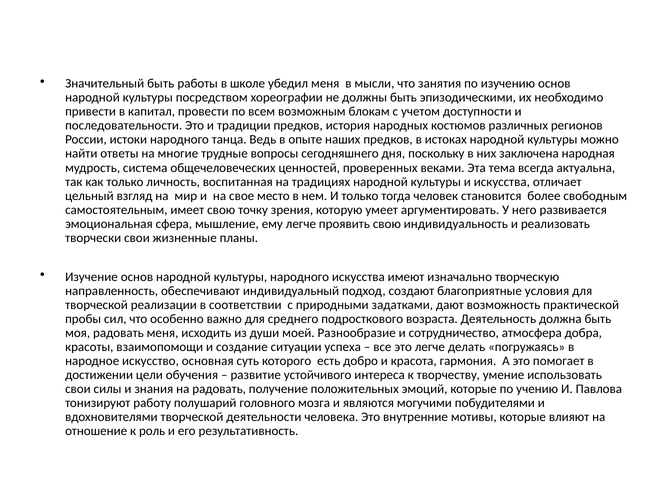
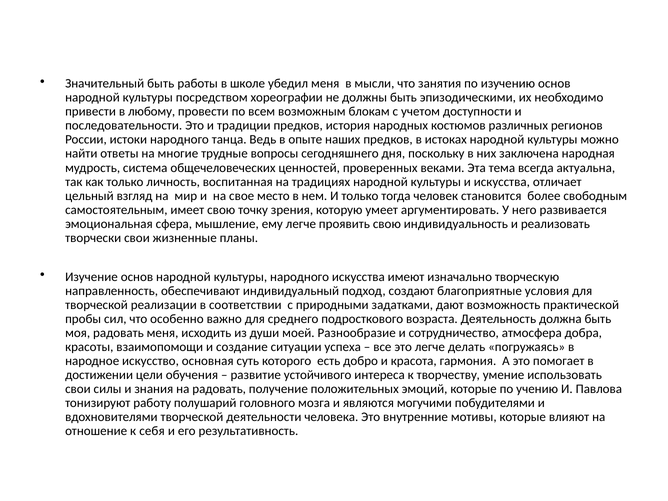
капитал: капитал -> любому
роль: роль -> себя
